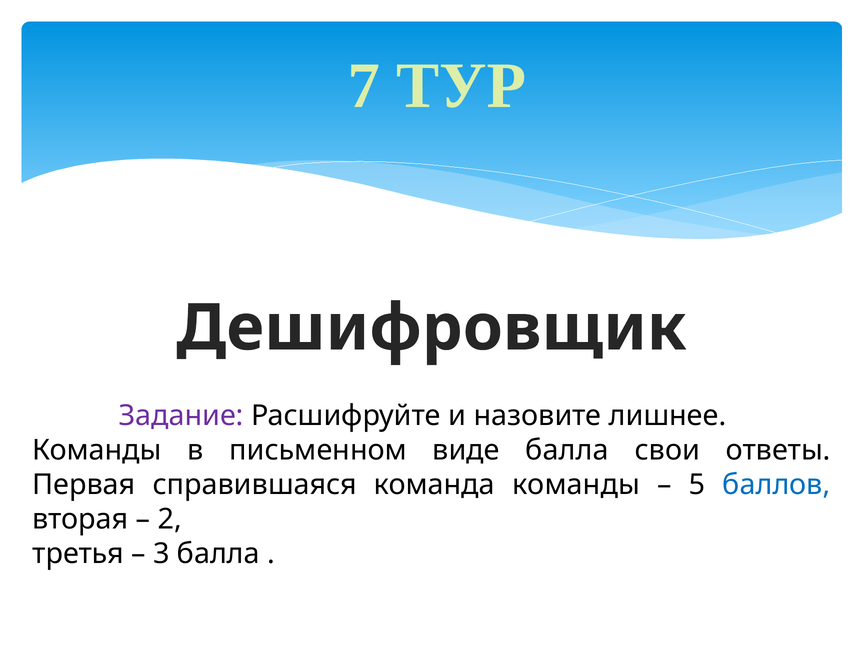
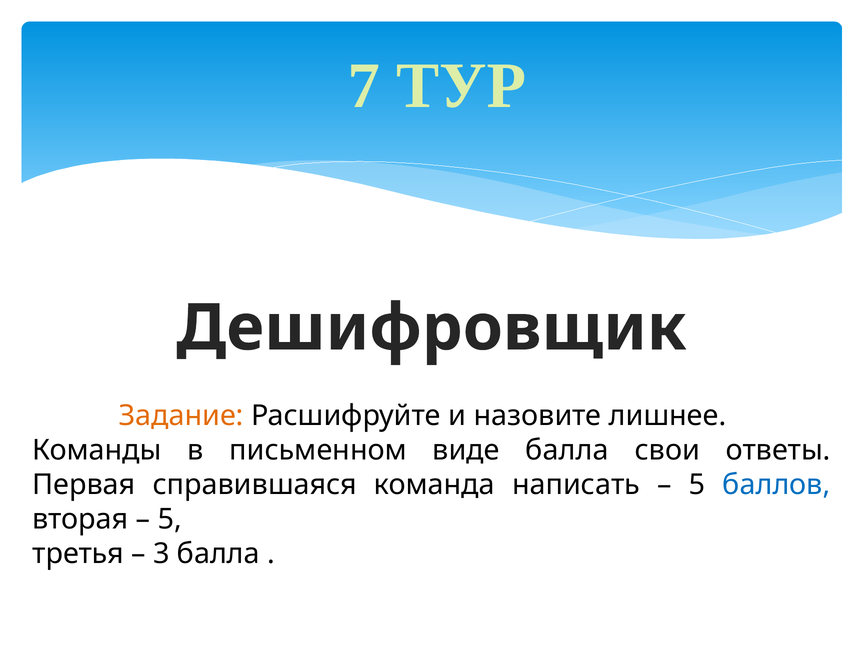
Задание colour: purple -> orange
команда команды: команды -> написать
2 at (170, 519): 2 -> 5
